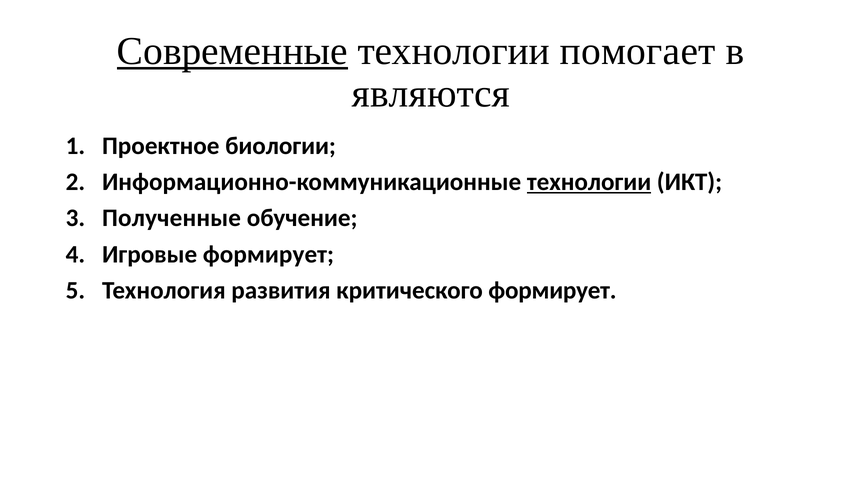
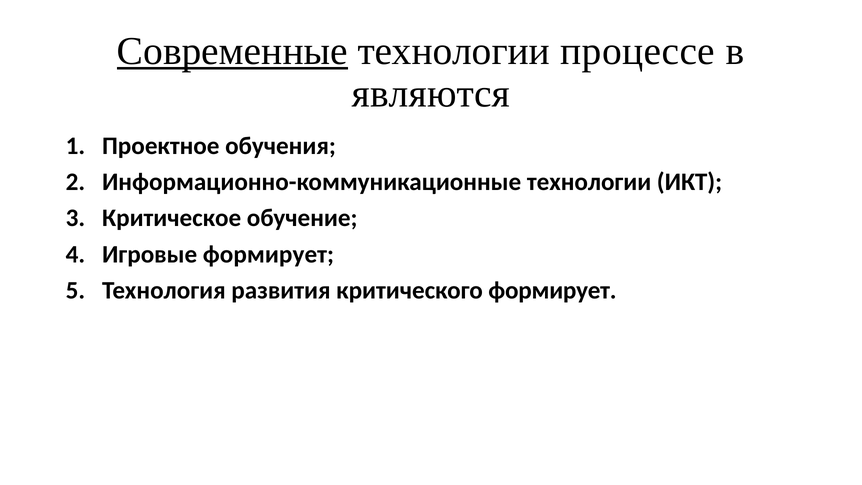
помогает: помогает -> процессе
биологии: биологии -> обучения
технологии at (589, 182) underline: present -> none
Полученные: Полученные -> Критическое
